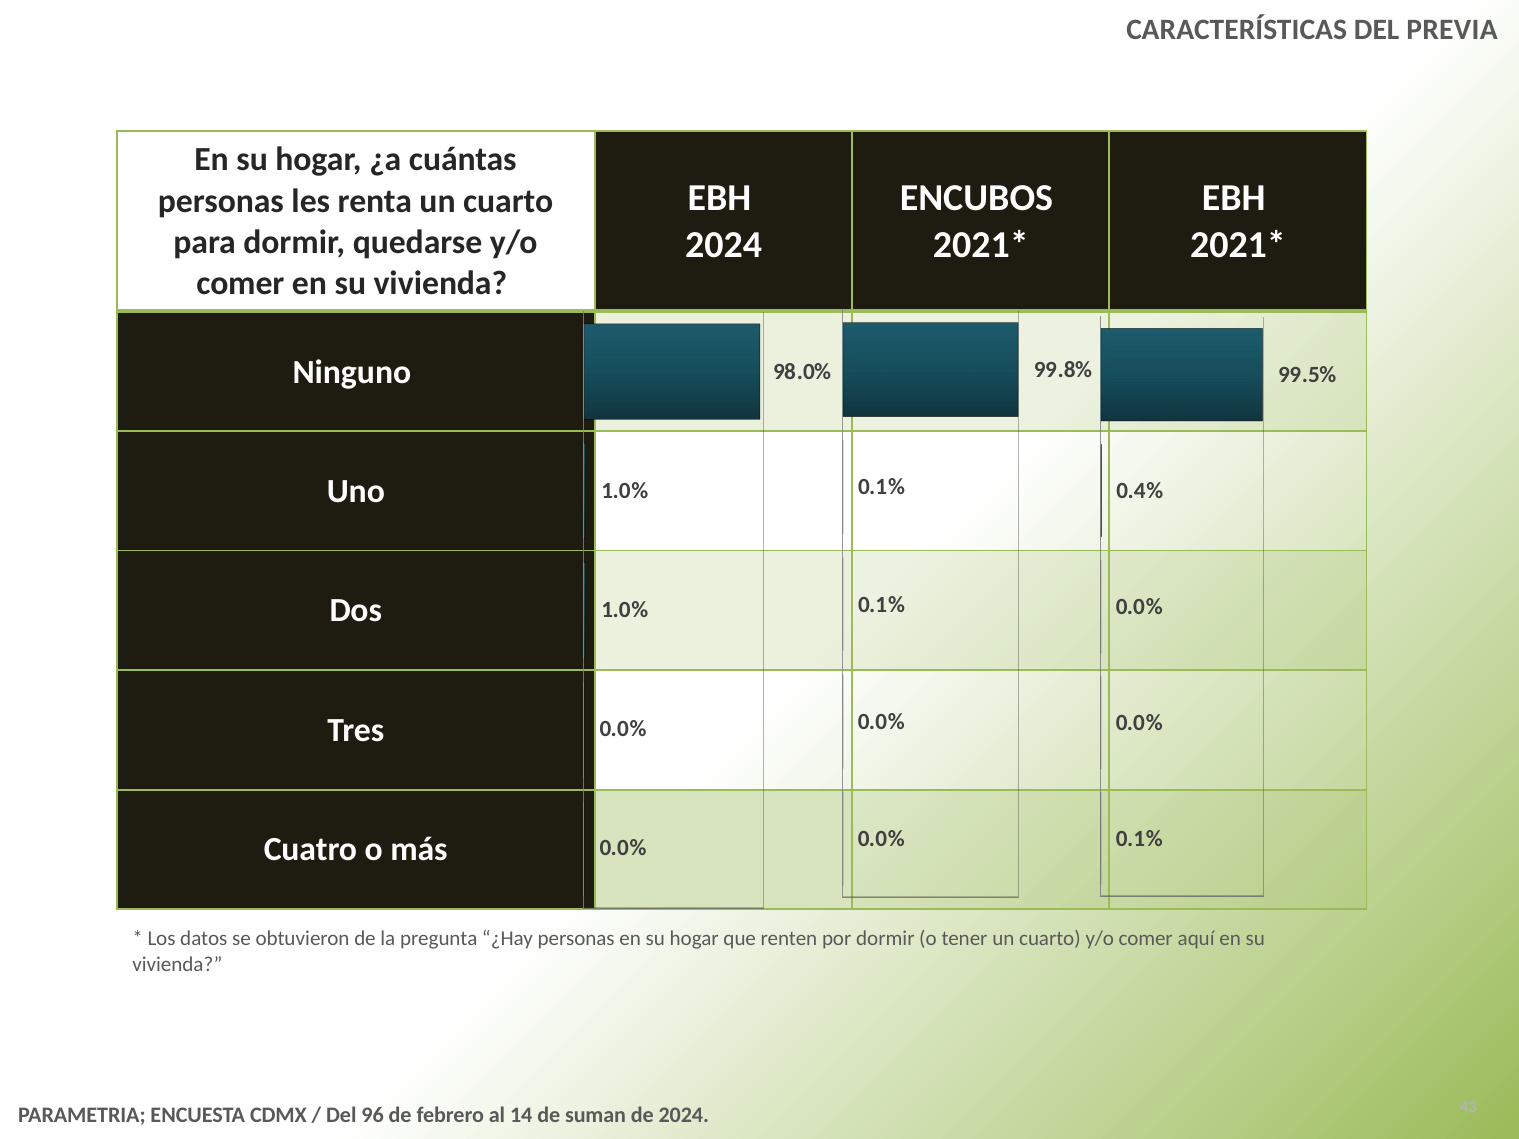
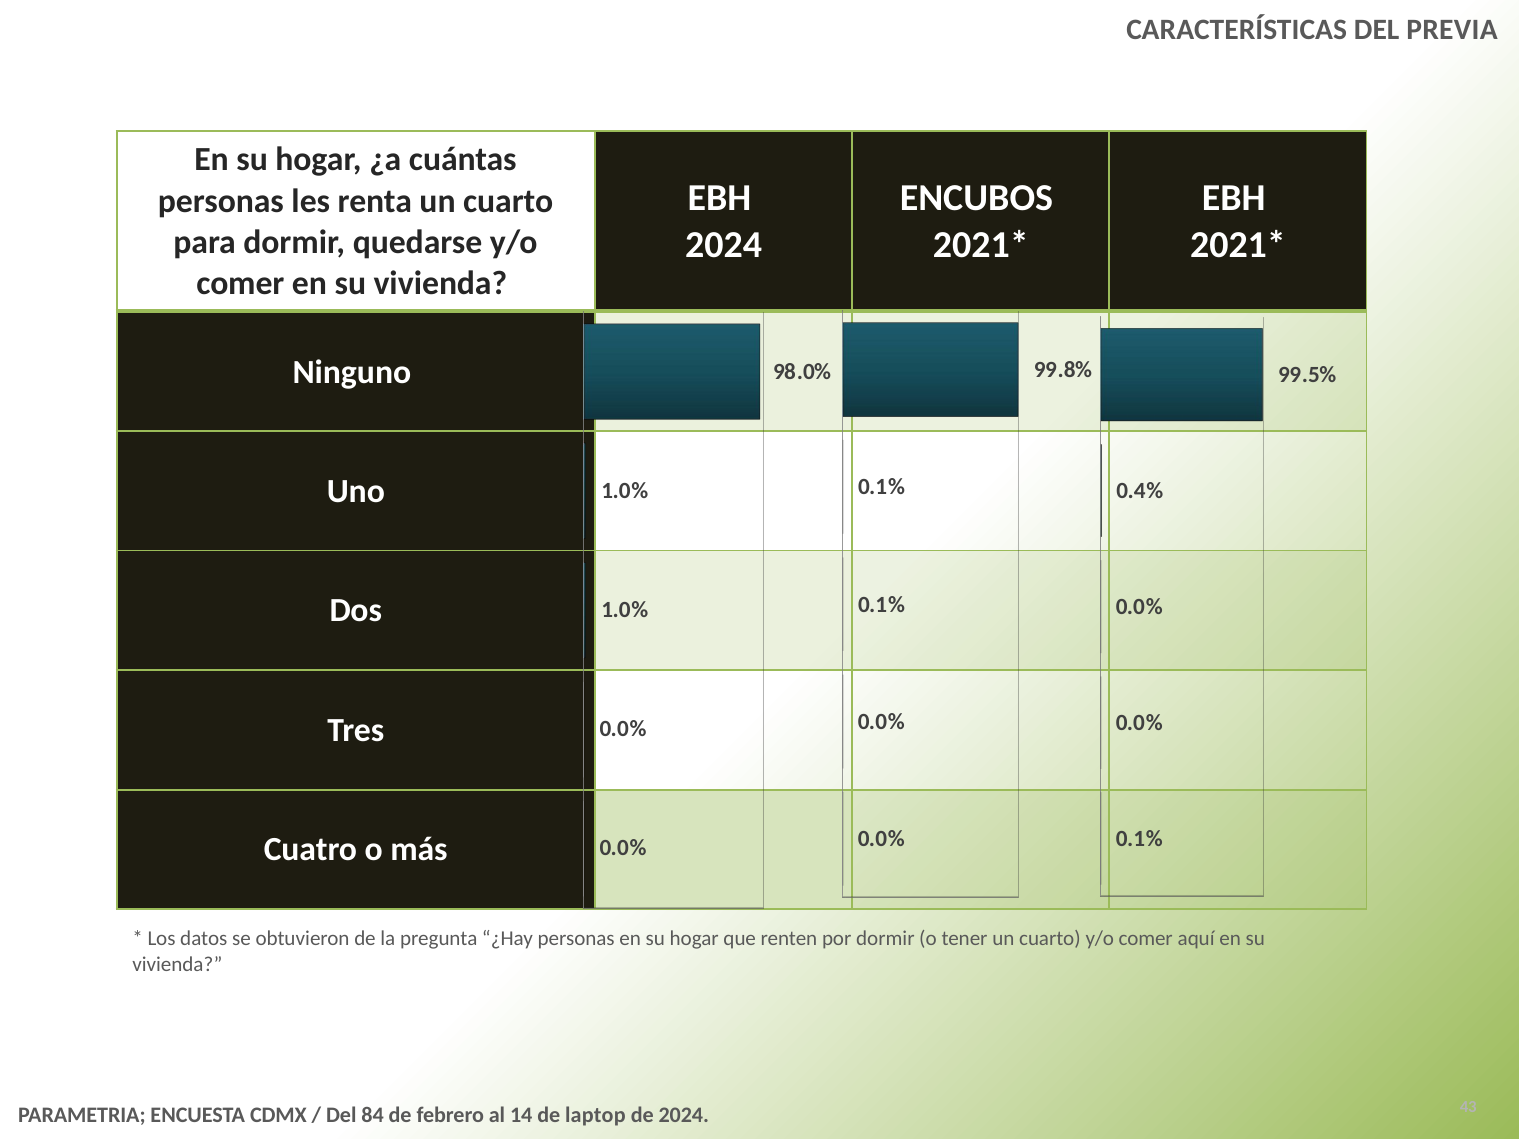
96: 96 -> 84
suman: suman -> laptop
